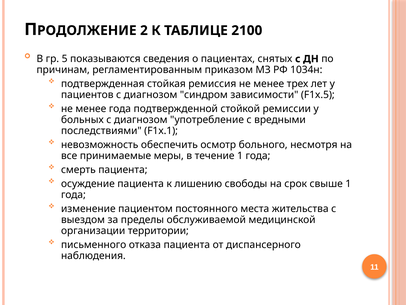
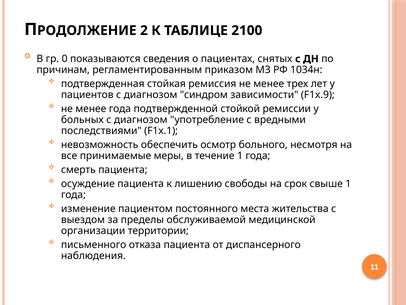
5: 5 -> 0
F1x.5: F1x.5 -> F1x.9
